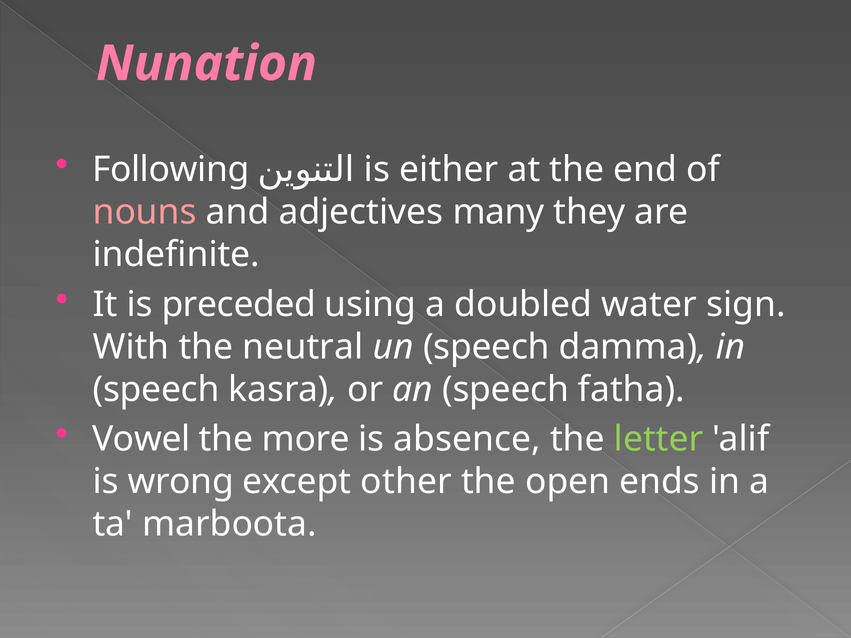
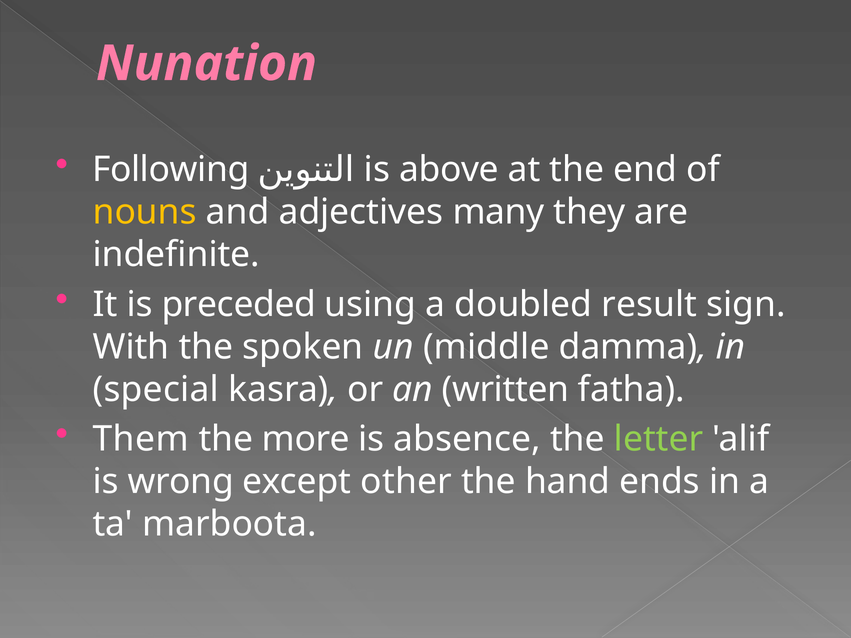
either: either -> above
nouns colour: pink -> yellow
water: water -> result
neutral: neutral -> spoken
un speech: speech -> middle
speech at (156, 390): speech -> special
an speech: speech -> written
Vowel: Vowel -> Them
open: open -> hand
